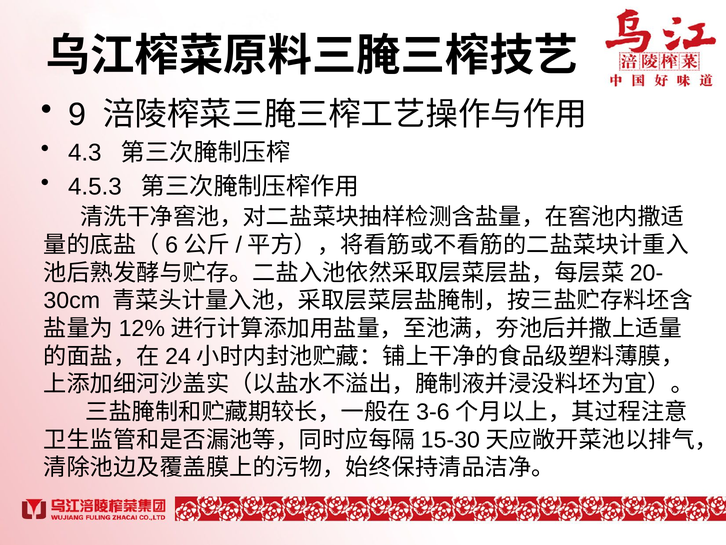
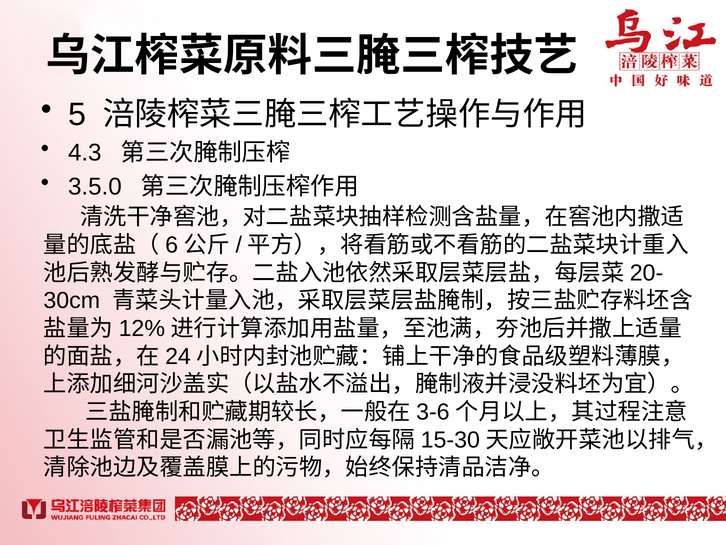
9: 9 -> 5
4.5.3: 4.5.3 -> 3.5.0
